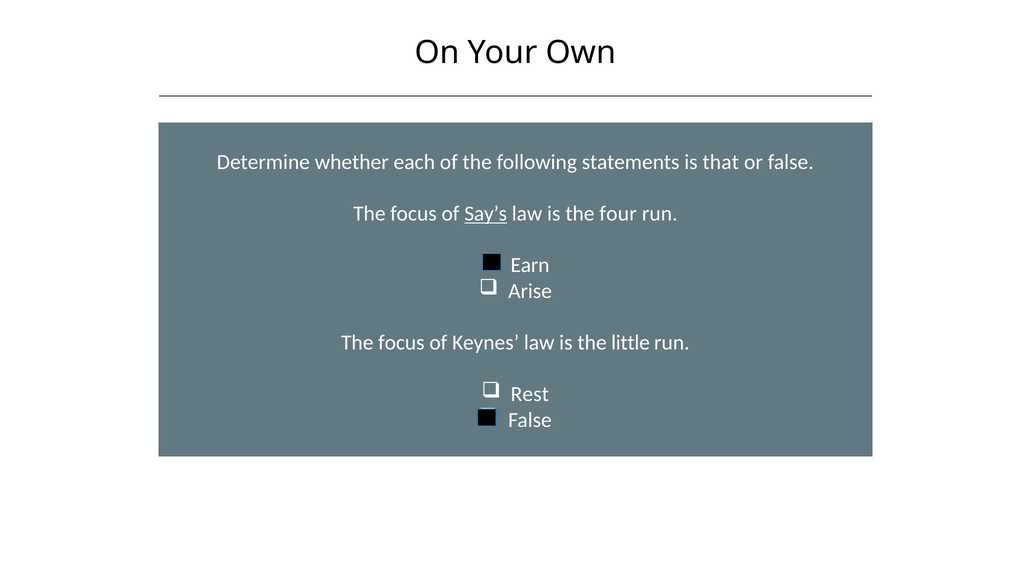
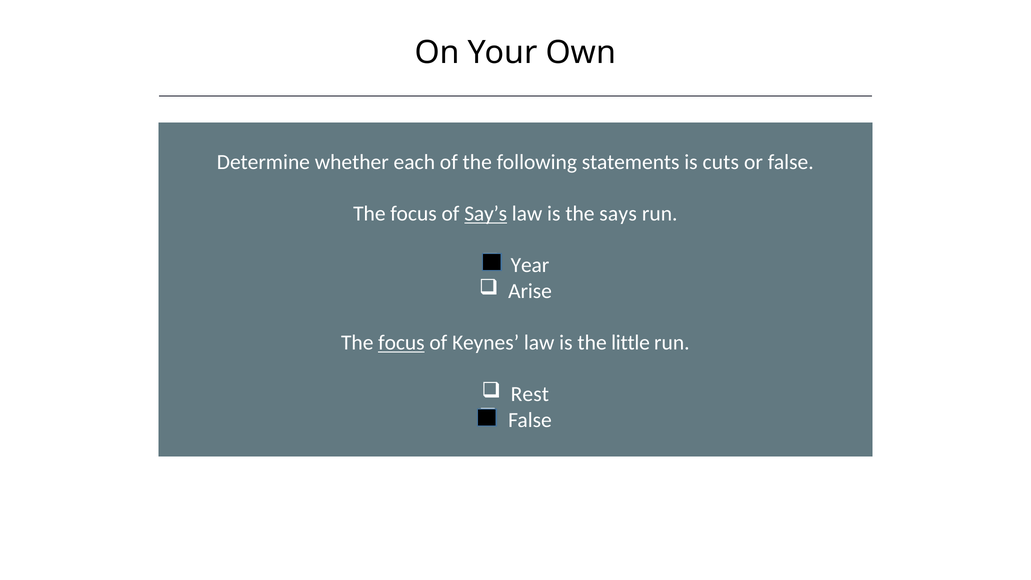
that: that -> cuts
four: four -> says
Earn: Earn -> Year
focus at (401, 343) underline: none -> present
